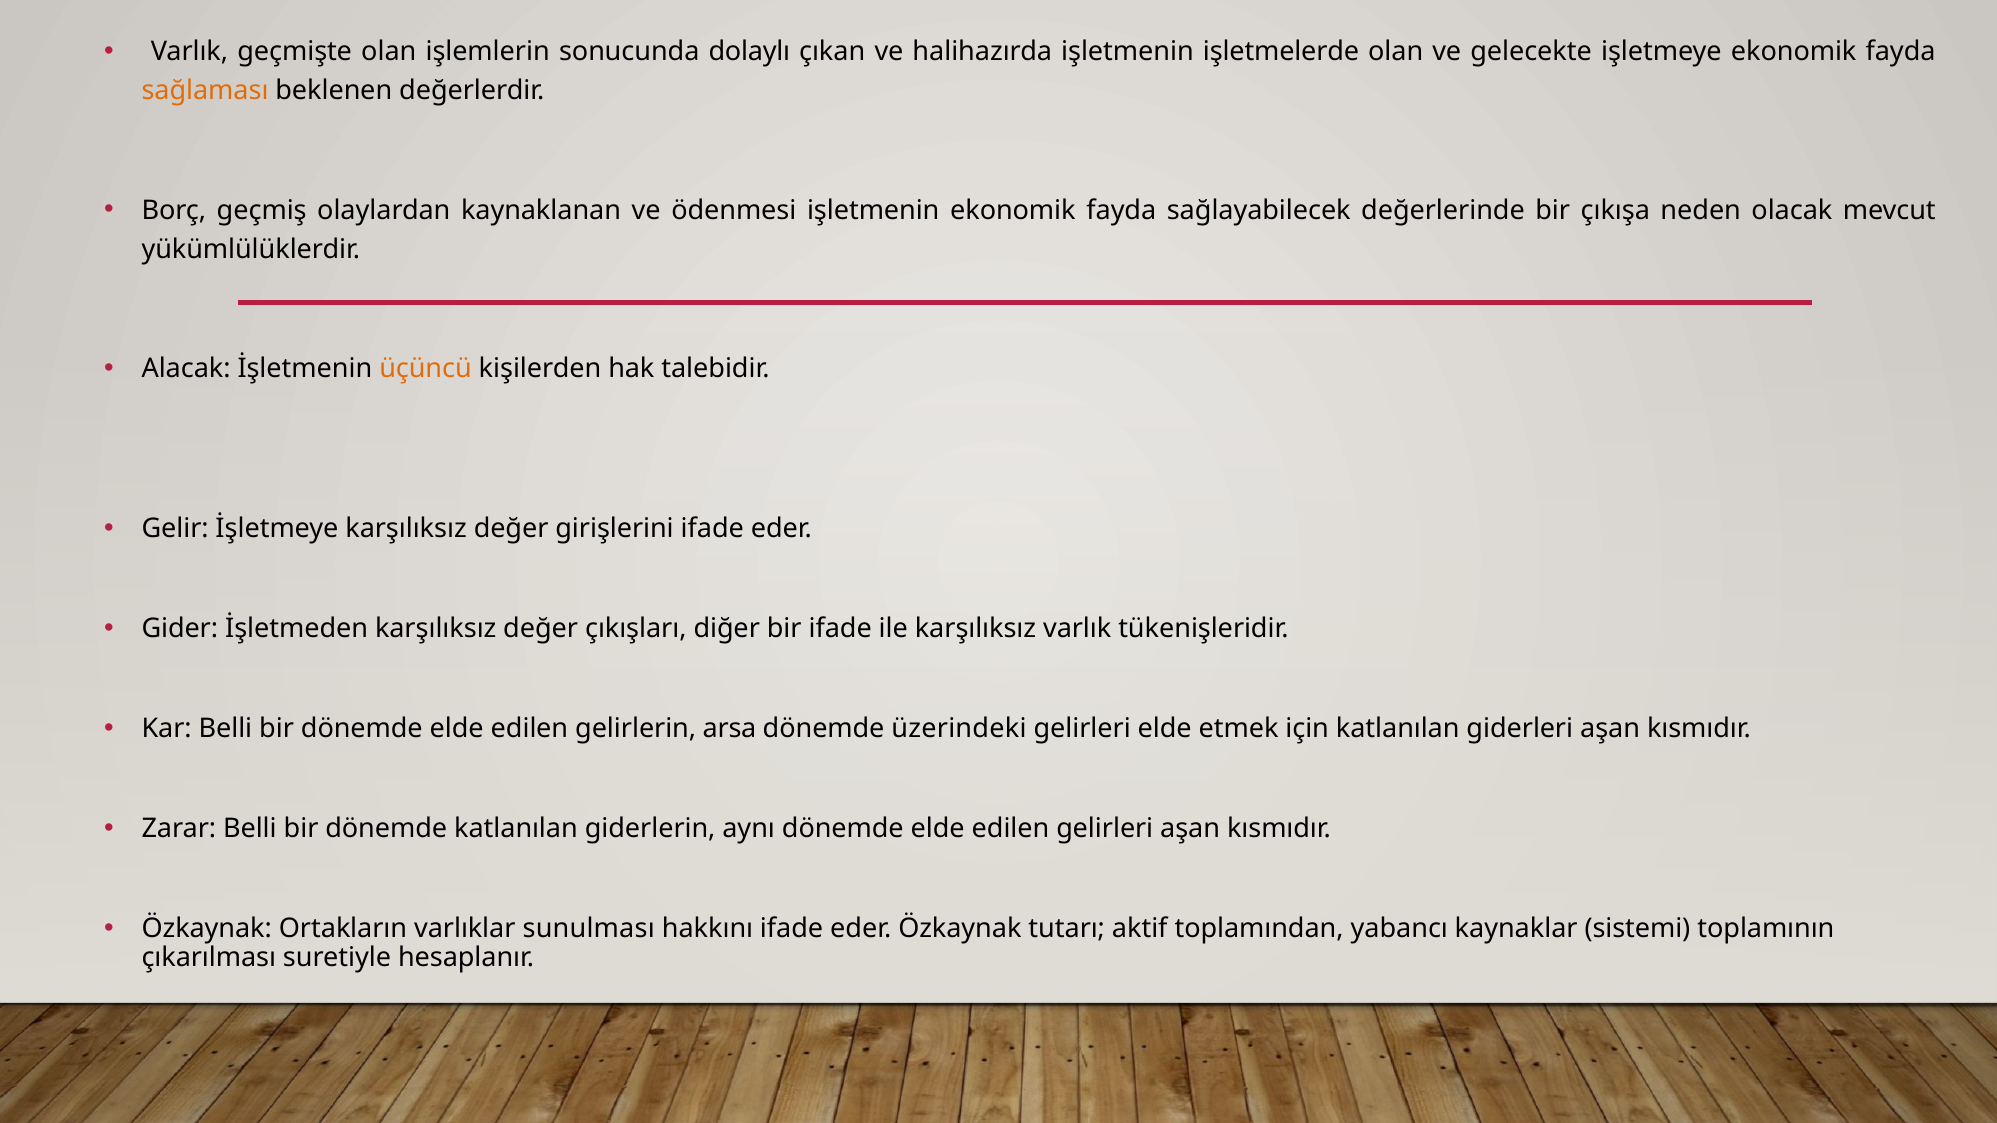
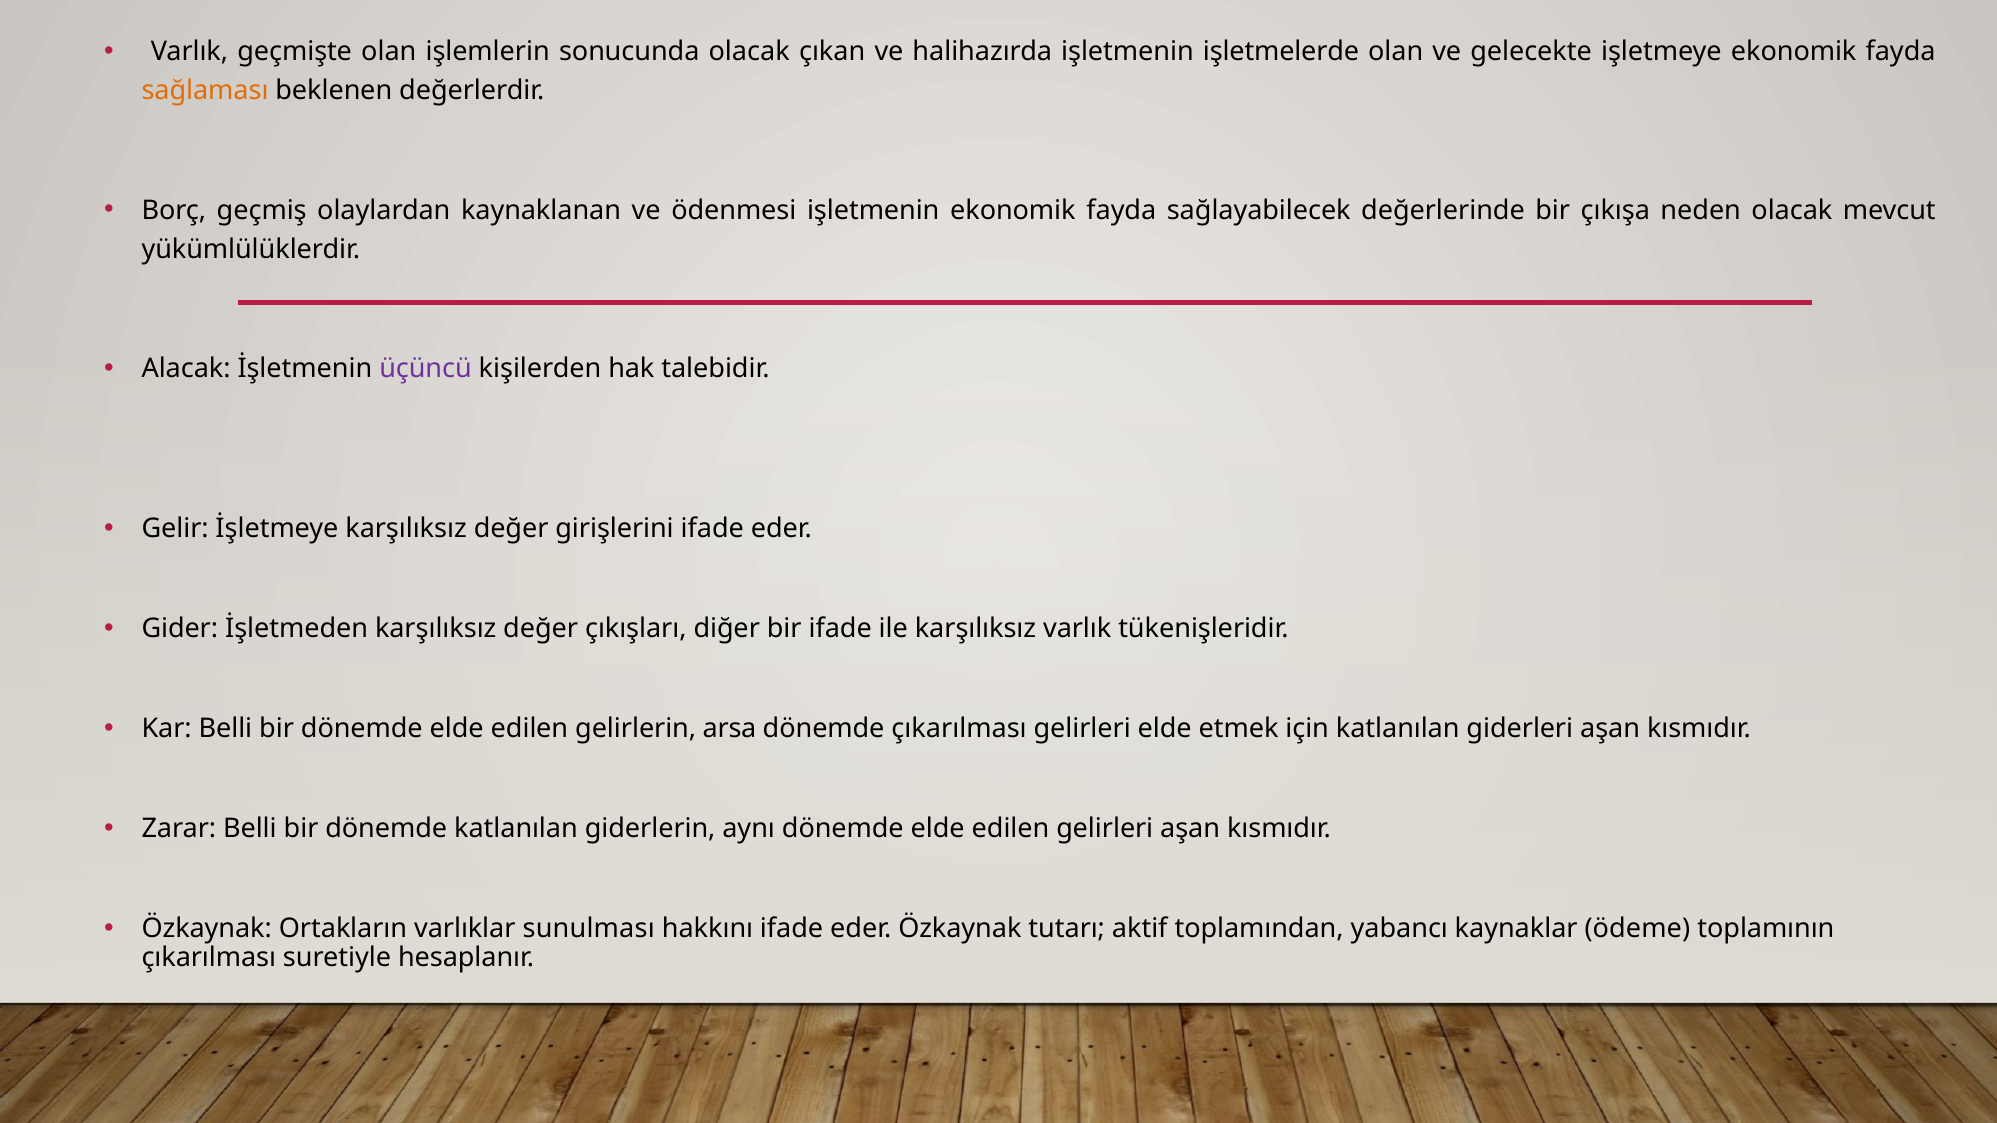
sonucunda dolaylı: dolaylı -> olacak
üçüncü colour: orange -> purple
dönemde üzerindeki: üzerindeki -> çıkarılması
sistemi: sistemi -> ödeme
